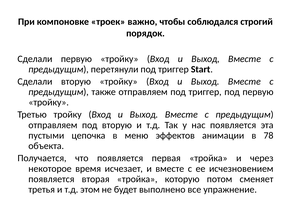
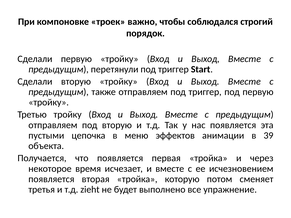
78: 78 -> 39
этом: этом -> zieht
